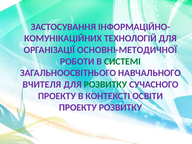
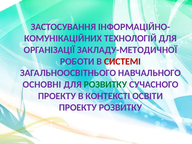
ОСНОВНІ-МЕТОДИЧНОЇ: ОСНОВНІ-МЕТОДИЧНОЇ -> ЗАКЛАДУ-МЕТОДИЧНОЇ
СИСТЕМІ colour: green -> red
ВЧИТЕЛЯ: ВЧИТЕЛЯ -> ОСНОВНІ
